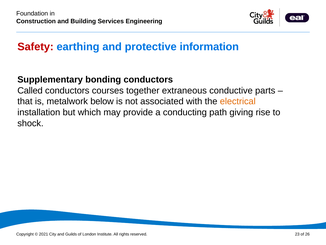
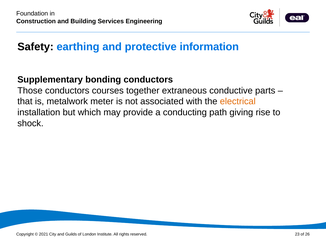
Safety colour: red -> black
Called: Called -> Those
below: below -> meter
